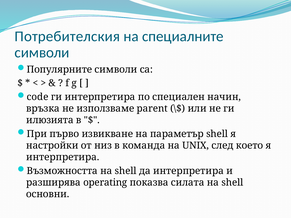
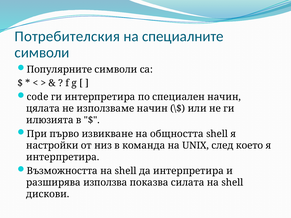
връзка: връзка -> цялата
използваме parent: parent -> начин
параметър: параметър -> общността
operating: operating -> използва
основни: основни -> дискови
